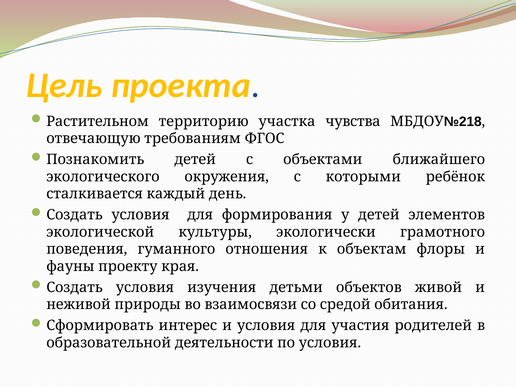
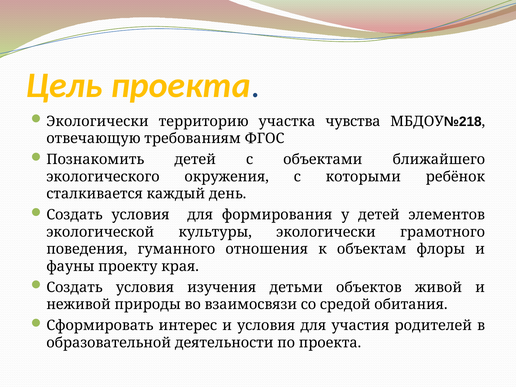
Растительном at (98, 121): Растительном -> Экологически
по условия: условия -> проекта
